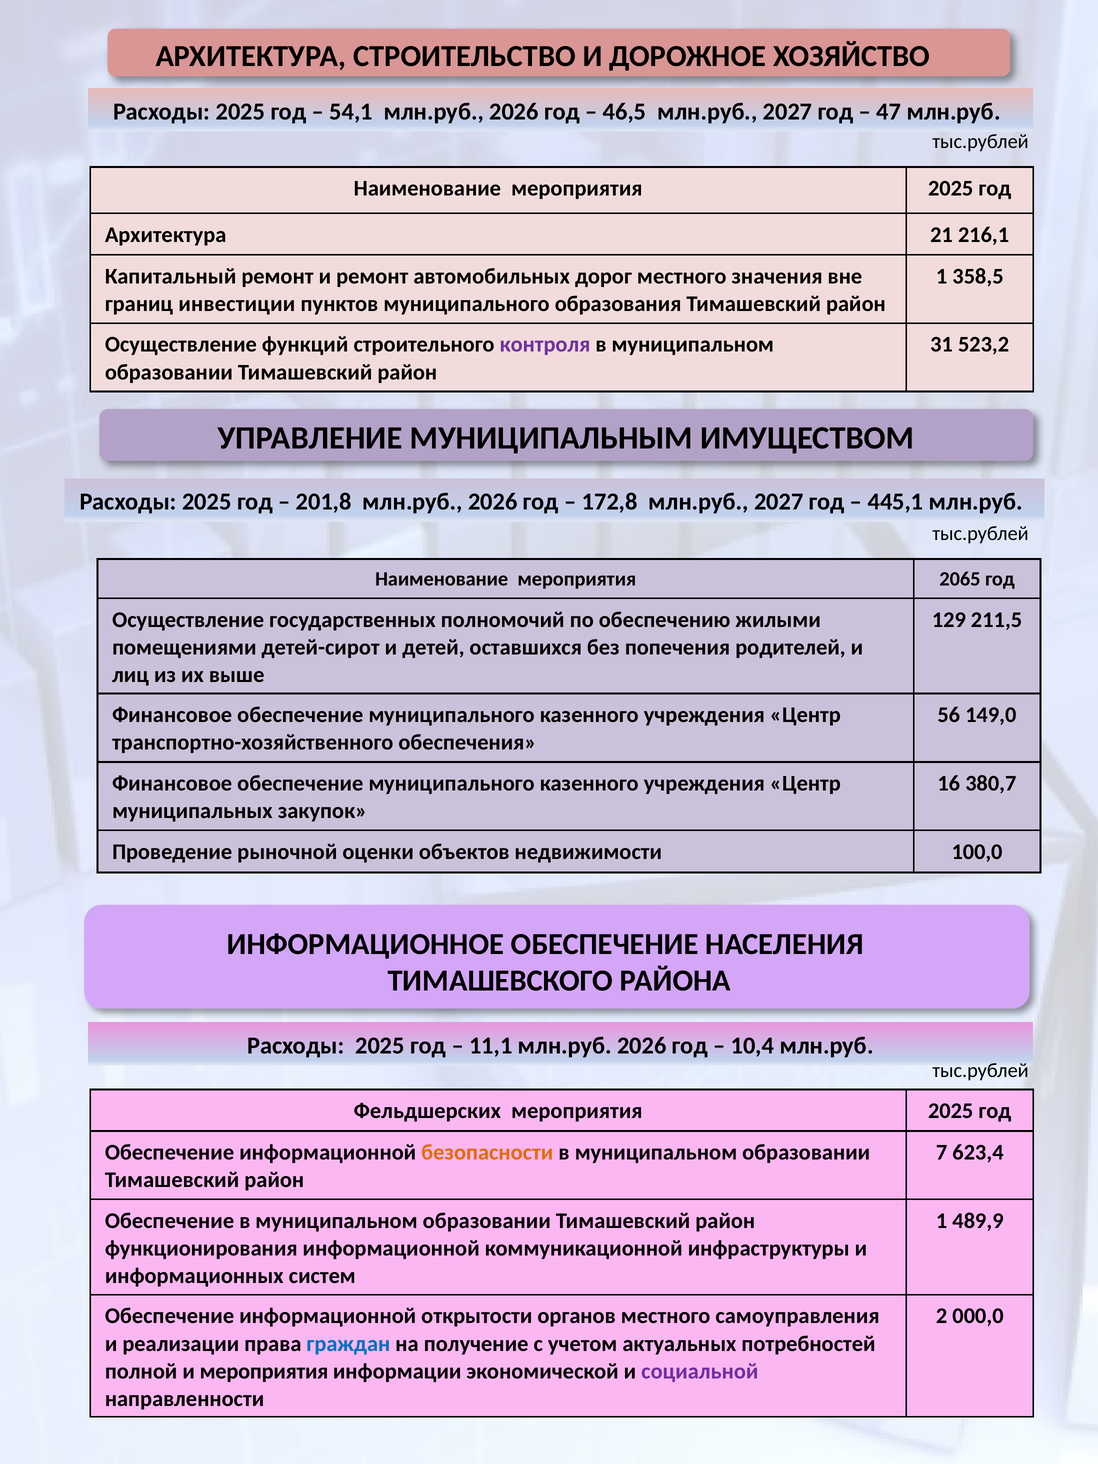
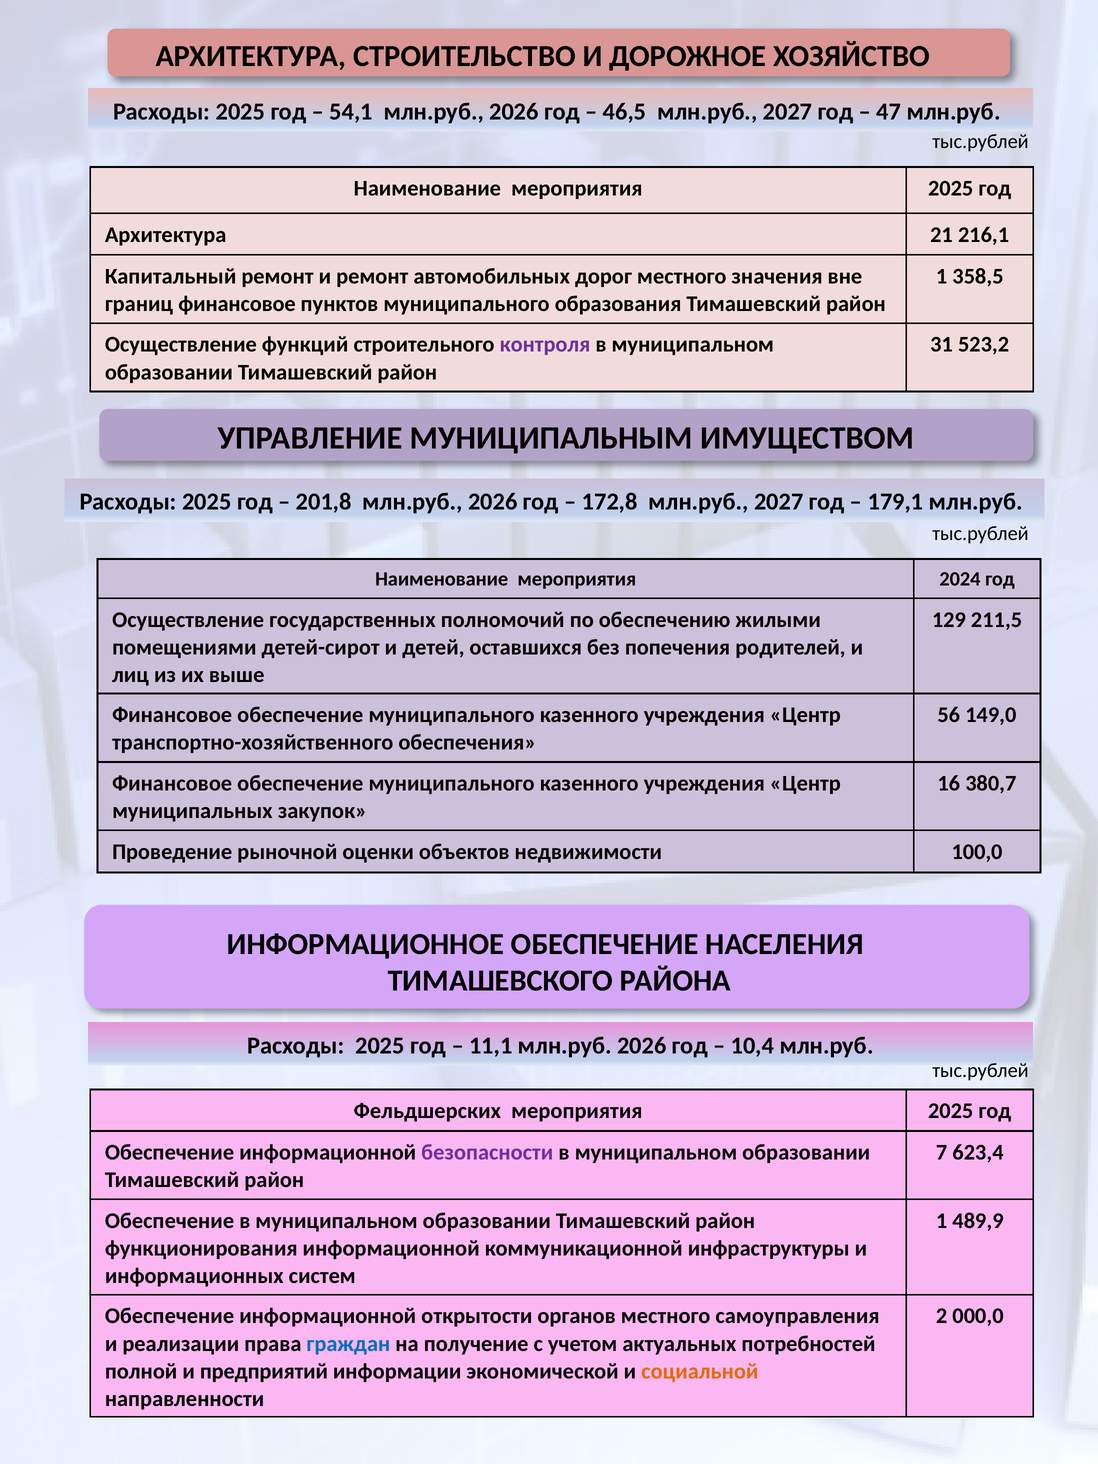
границ инвестиции: инвестиции -> финансовое
445,1: 445,1 -> 179,1
2065: 2065 -> 2024
безопасности colour: orange -> purple
и мероприятия: мероприятия -> предприятий
социальной colour: purple -> orange
